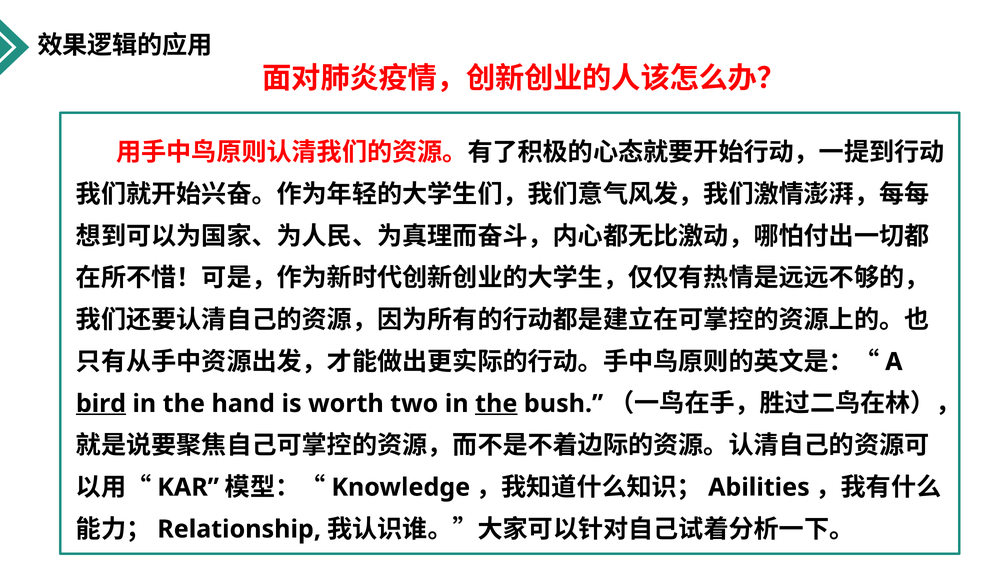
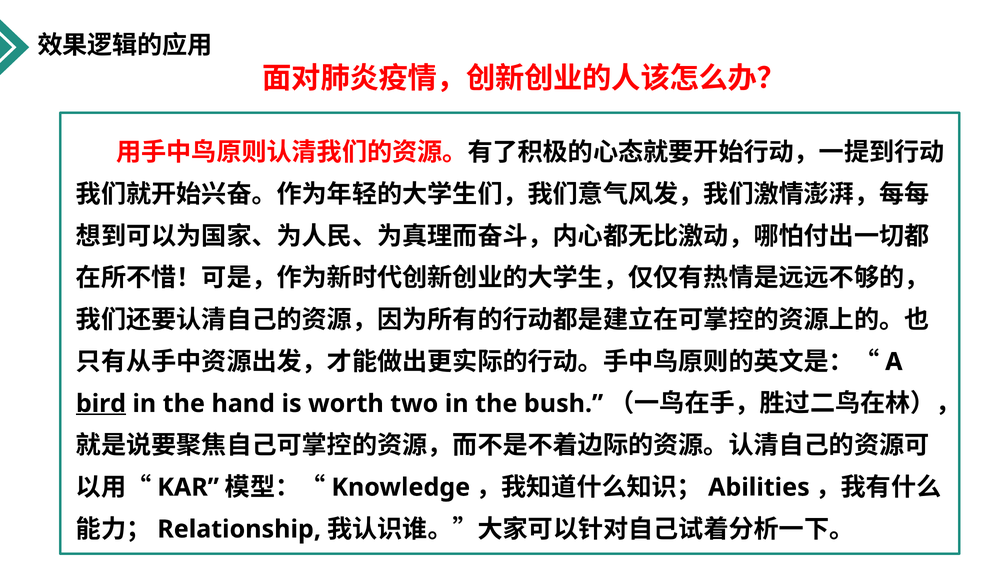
the at (496, 403) underline: present -> none
